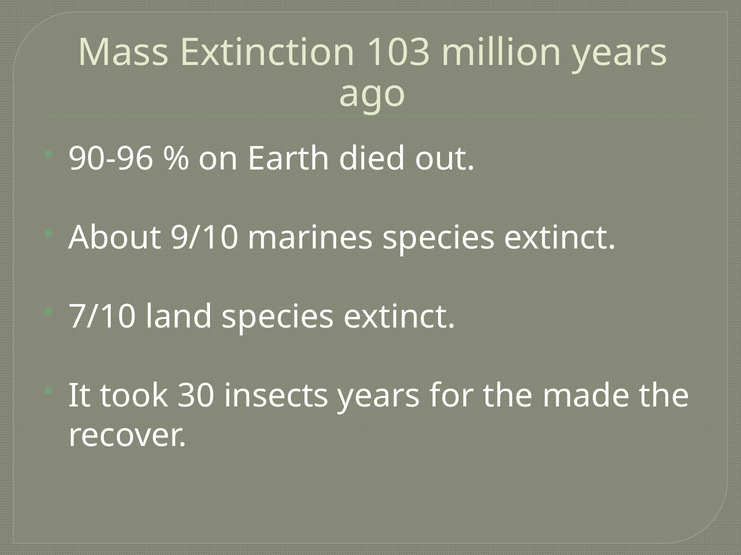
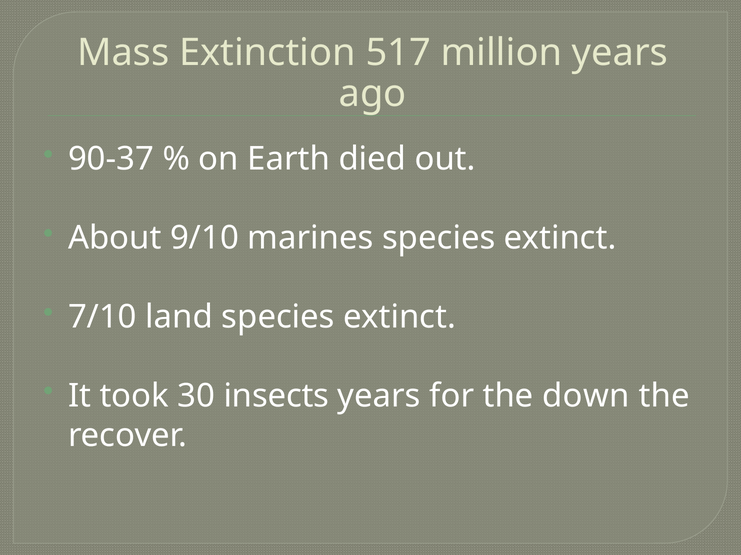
103: 103 -> 517
90-96: 90-96 -> 90-37
made: made -> down
